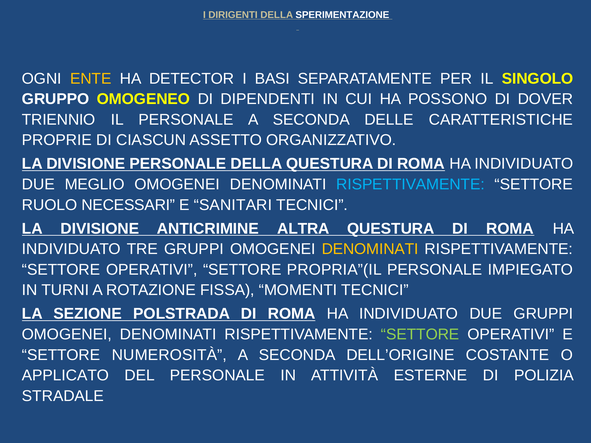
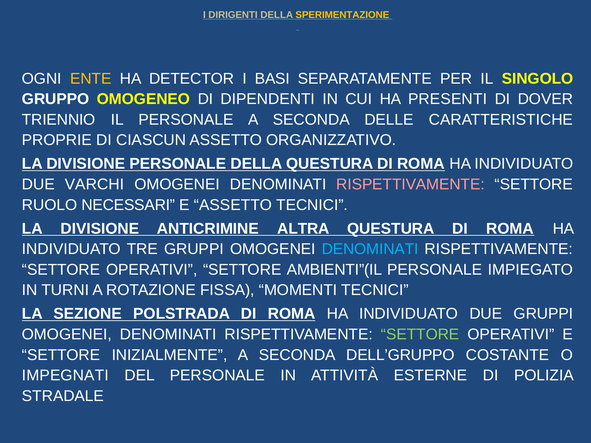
SPERIMENTAZIONE colour: white -> yellow
POSSONO: POSSONO -> PRESENTI
MEGLIO: MEGLIO -> VARCHI
RISPETTIVAMENTE at (410, 184) colour: light blue -> pink
E SANITARI: SANITARI -> ASSETTO
DENOMINATI at (370, 249) colour: yellow -> light blue
PROPRIA”(IL: PROPRIA”(IL -> AMBIENTI”(IL
NUMEROSITÀ: NUMEROSITÀ -> INIZIALMENTE
DELL’ORIGINE: DELL’ORIGINE -> DELL’GRUPPO
APPLICATO: APPLICATO -> IMPEGNATI
